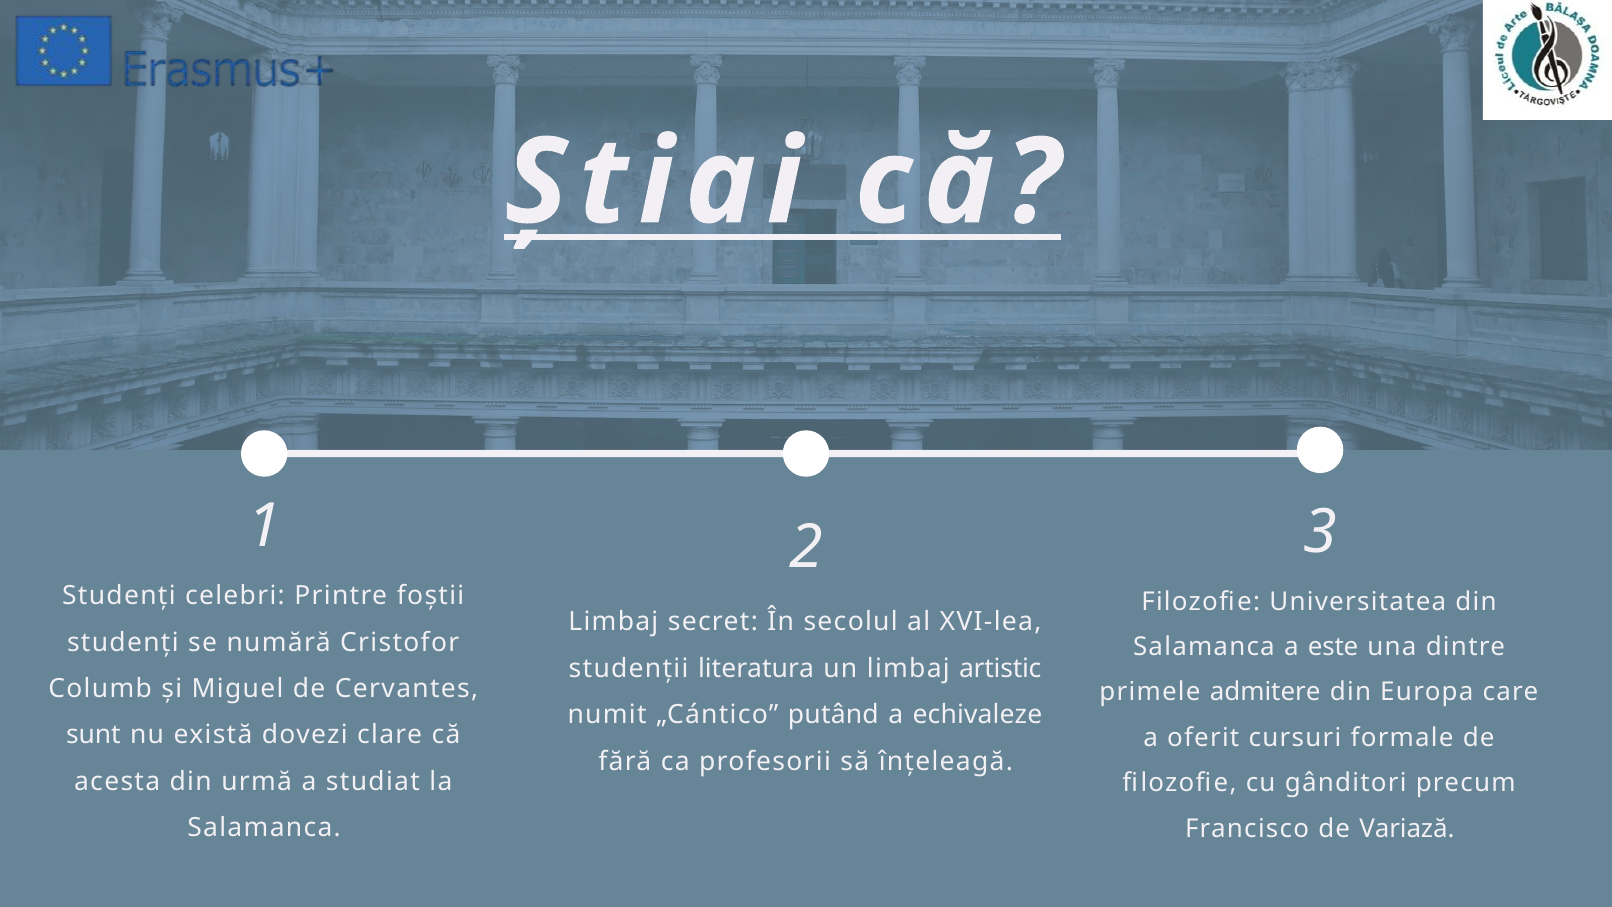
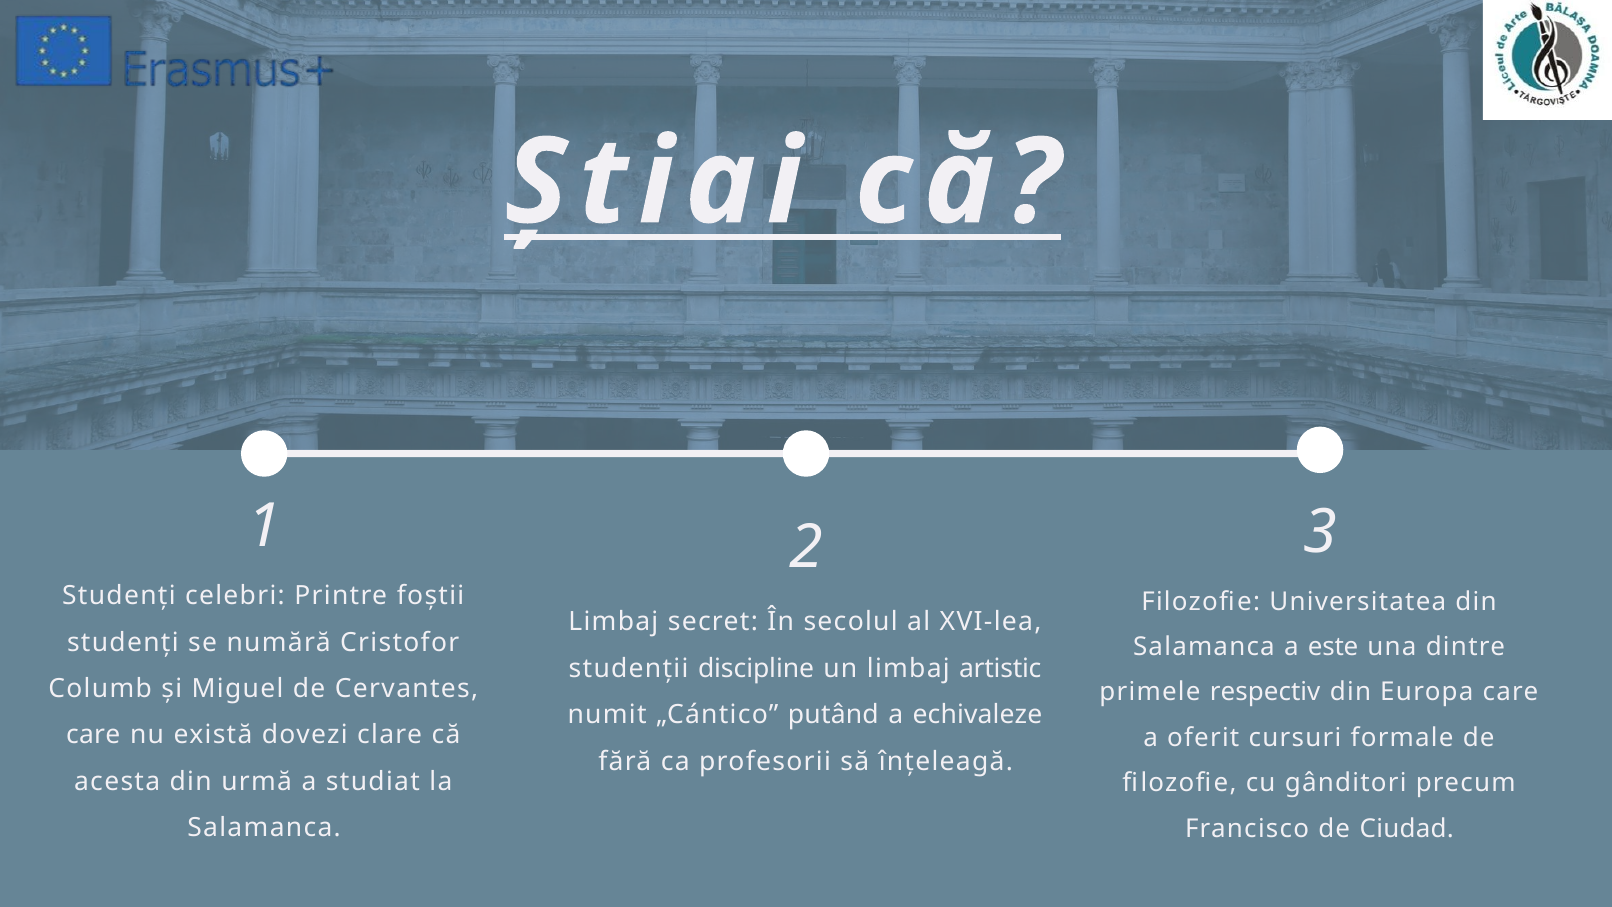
literatura: literatura -> discipline
admitere: admitere -> respectiv
sunt at (93, 735): sunt -> care
Variază: Variază -> Ciudad
